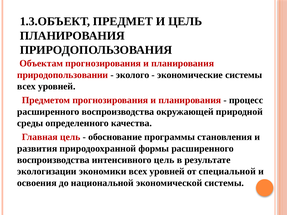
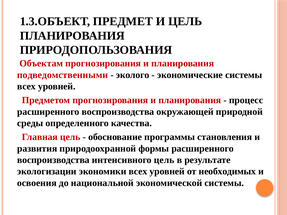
природопользовании: природопользовании -> подведомственными
специальной: специальной -> необходимых
